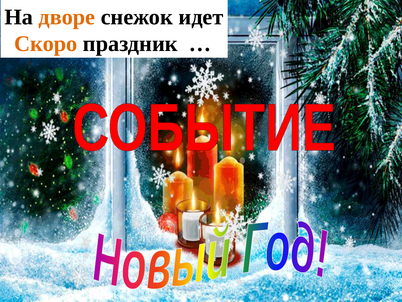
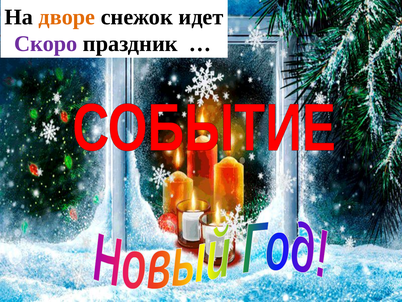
Скоро colour: orange -> purple
